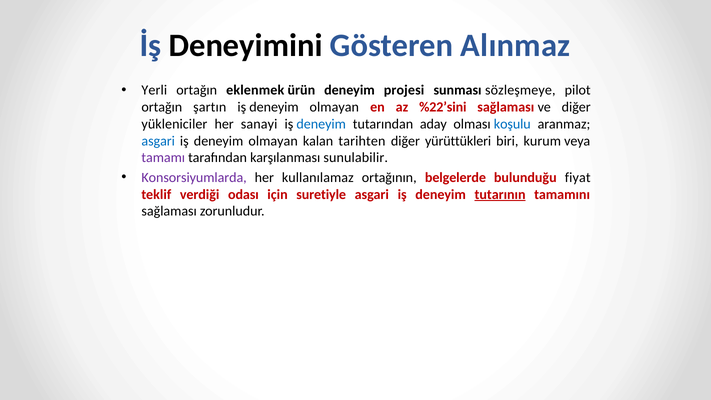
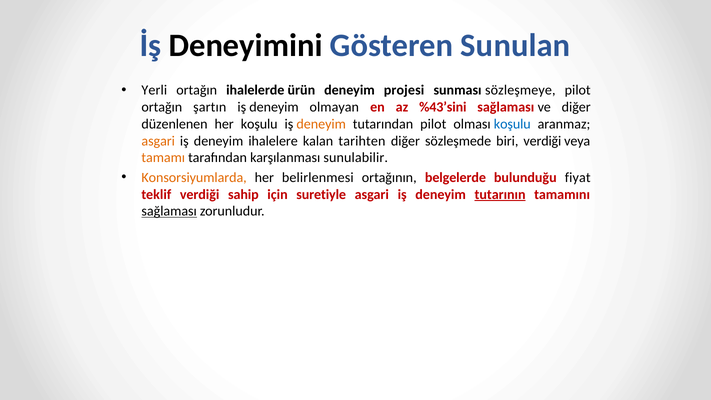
Alınmaz: Alınmaz -> Sunulan
eklenmek: eklenmek -> ihalelerde
%22’sini: %22’sini -> %43’sini
yükleniciler: yükleniciler -> düzenlenen
her sanayi: sanayi -> koşulu
deneyim at (321, 124) colour: blue -> orange
tutarından aday: aday -> pilot
asgari at (158, 141) colour: blue -> orange
olmayan at (273, 141): olmayan -> ihalelere
yürüttükleri: yürüttükleri -> sözleşmede
biri kurum: kurum -> verdiği
tamamı colour: purple -> orange
Konsorsiyumlarda colour: purple -> orange
kullanılamaz: kullanılamaz -> belirlenmesi
odası: odası -> sahip
sağlaması at (169, 211) underline: none -> present
